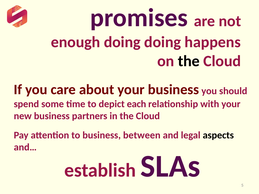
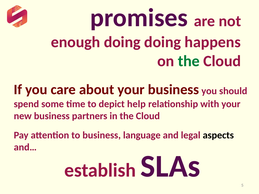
the at (189, 61) colour: black -> green
each: each -> help
between: between -> language
